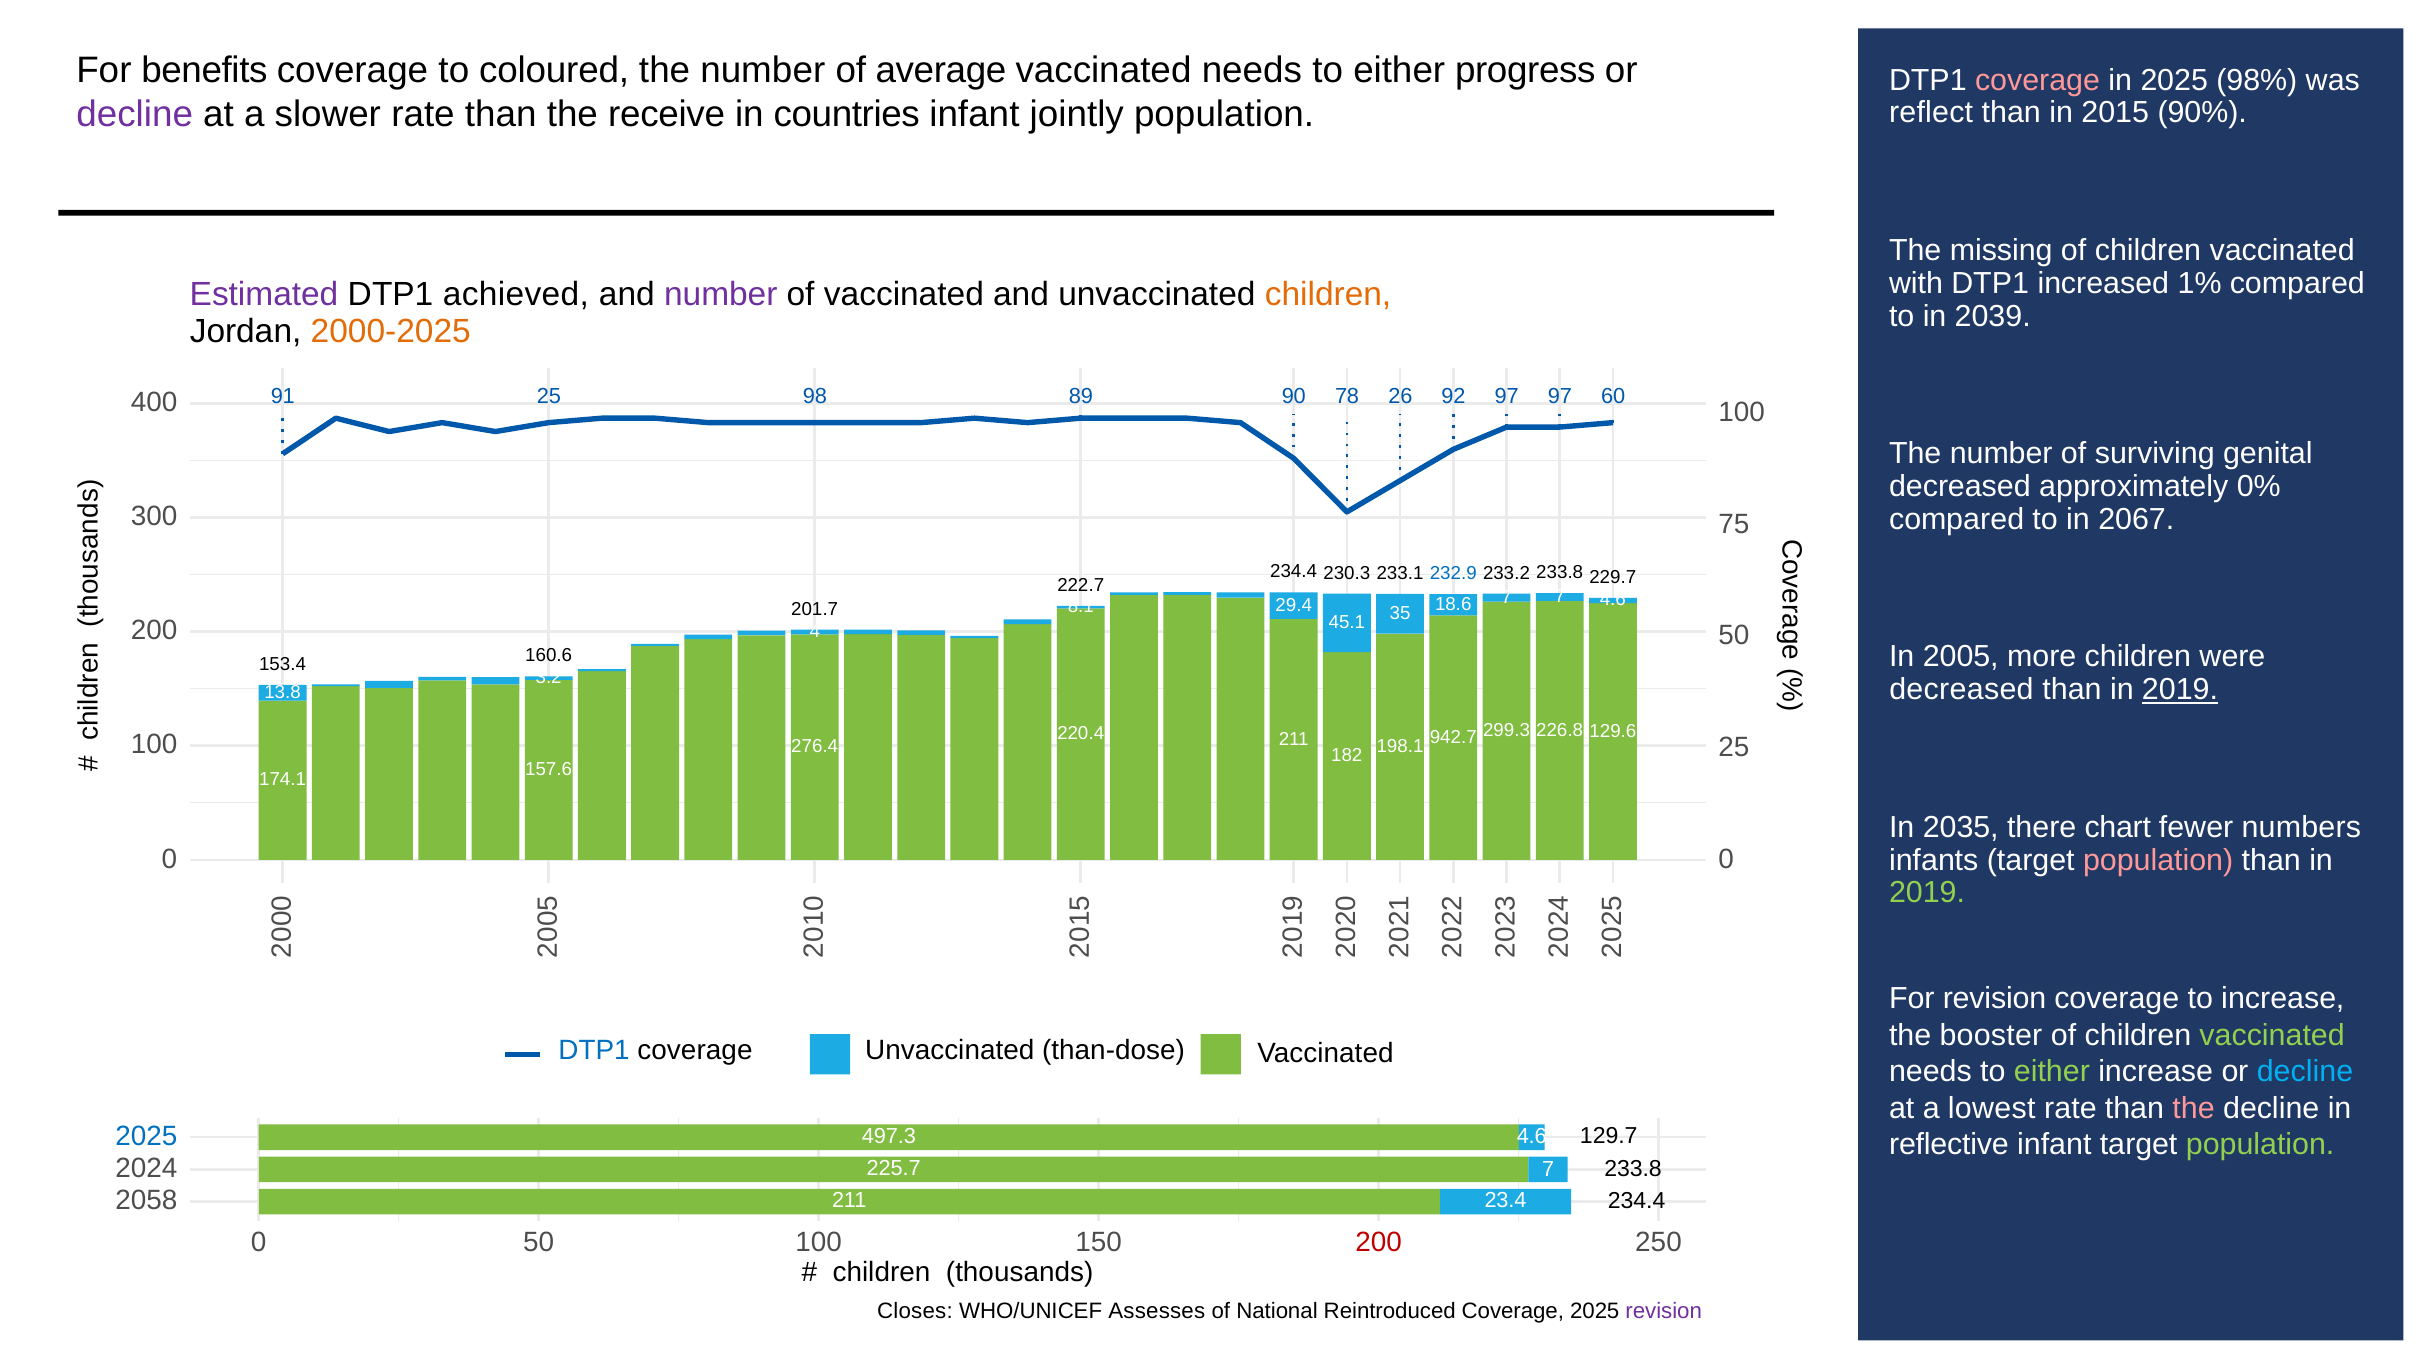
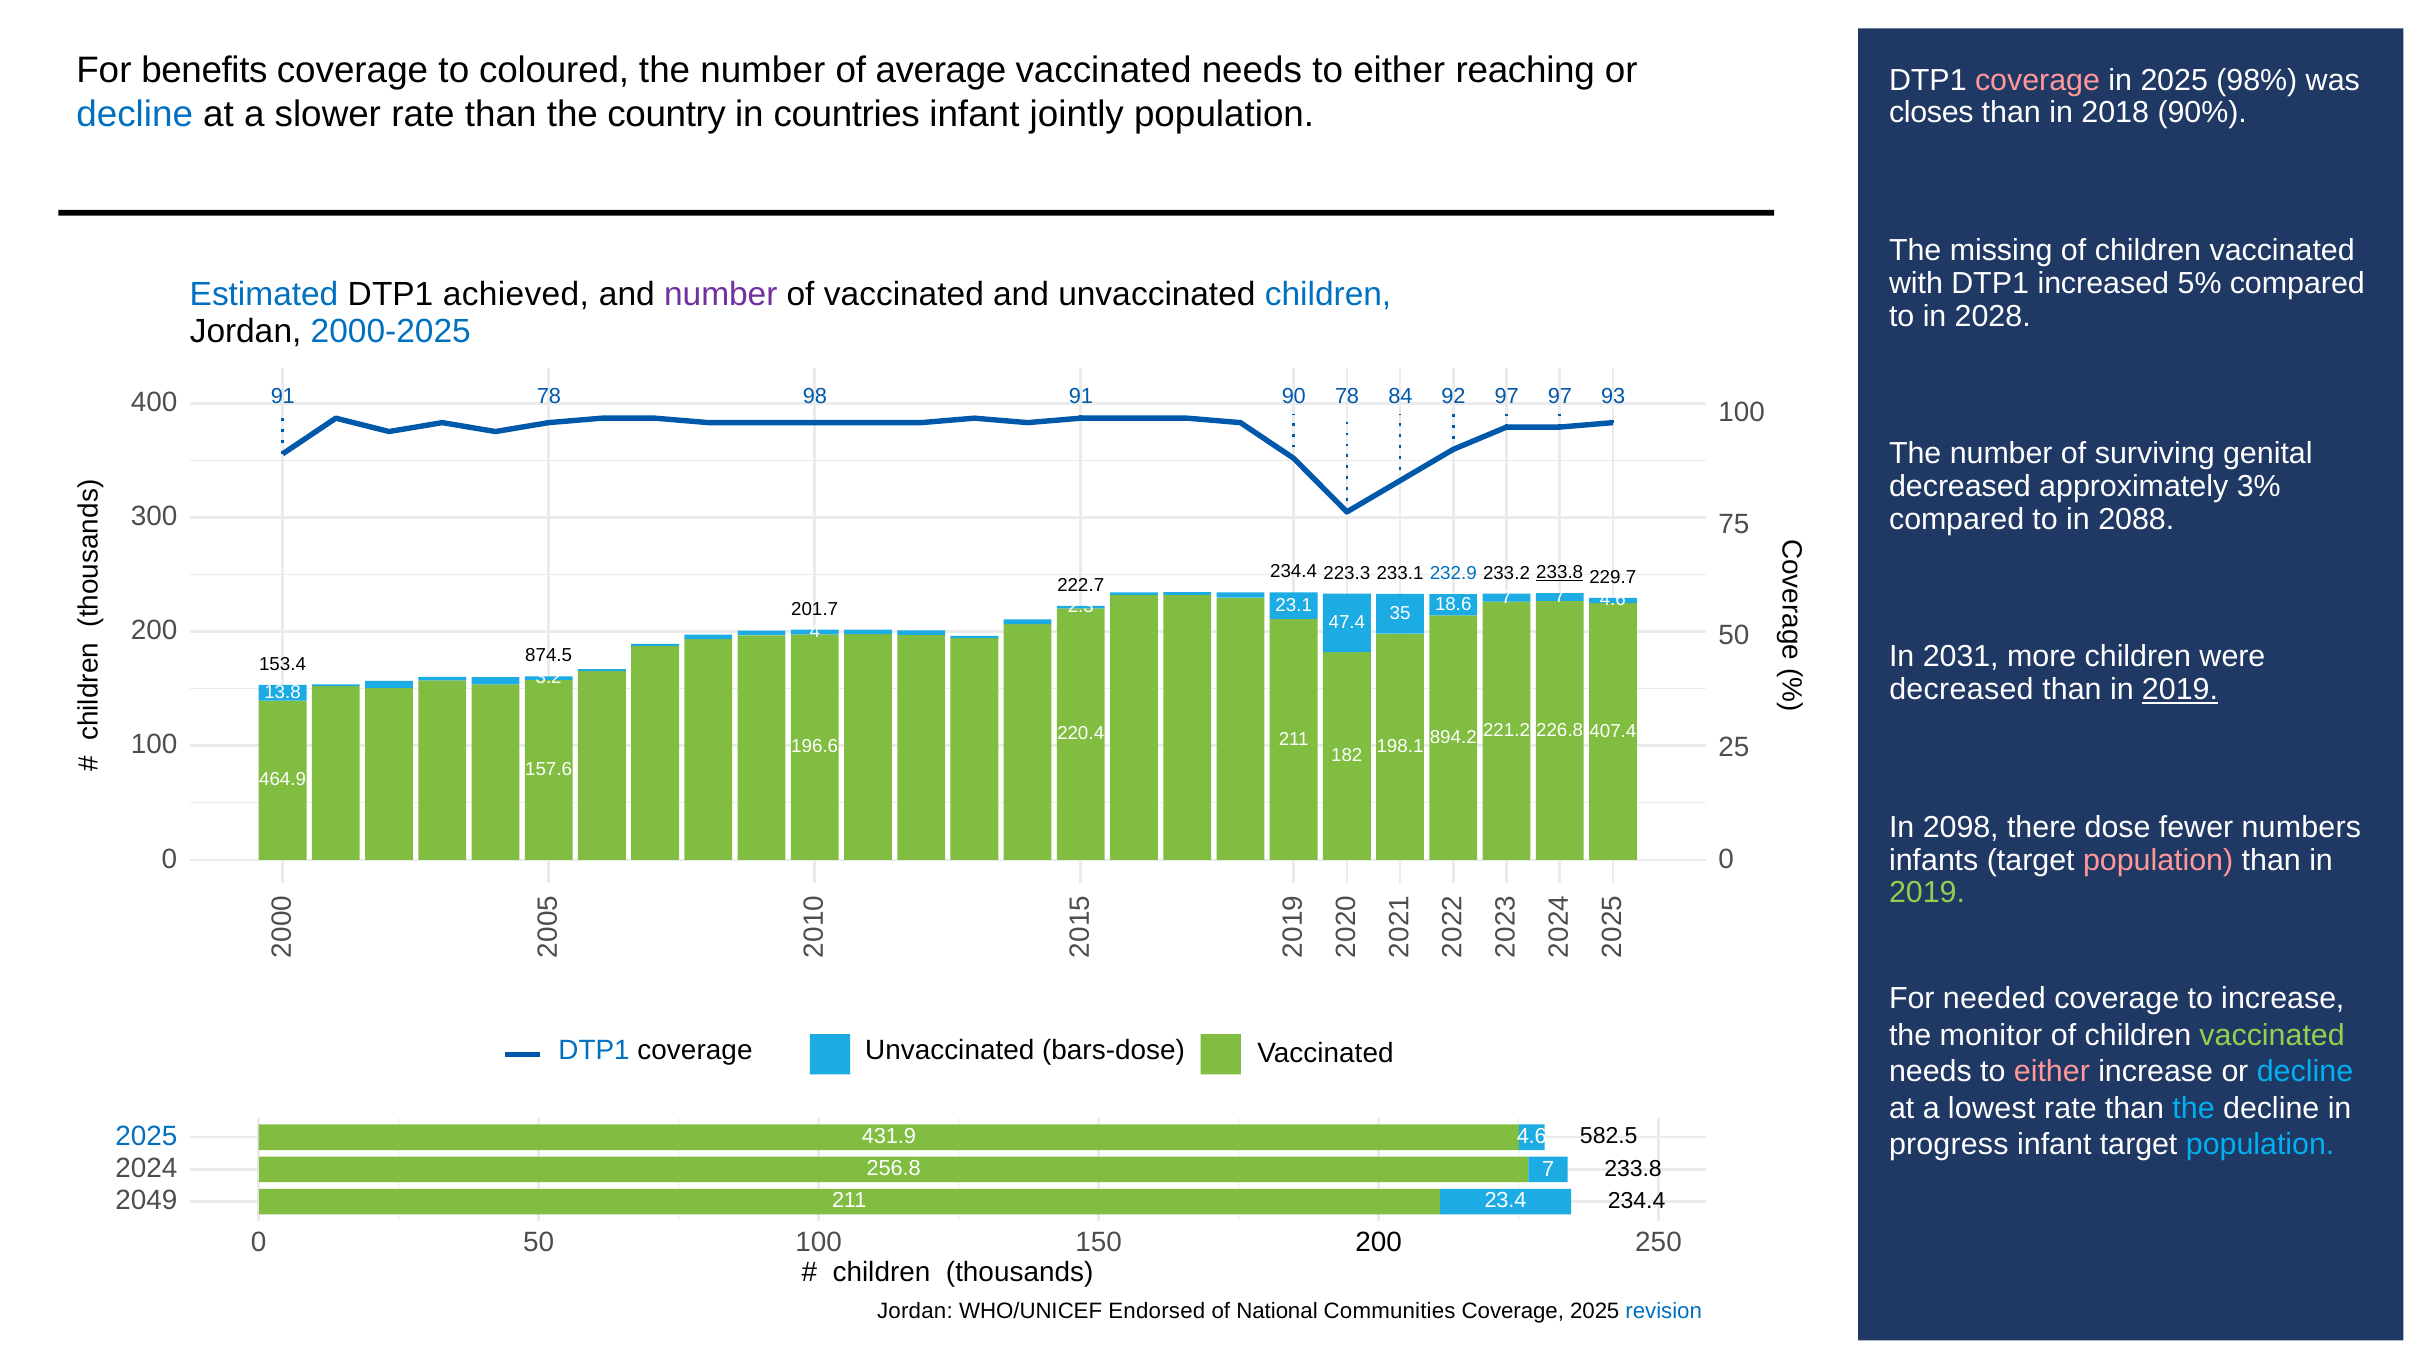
progress: progress -> reaching
decline at (135, 114) colour: purple -> blue
receive: receive -> country
reflect: reflect -> closes
2015: 2015 -> 2018
1%: 1% -> 5%
Estimated colour: purple -> blue
children at (1328, 294) colour: orange -> blue
2039: 2039 -> 2028
2000-2025 colour: orange -> blue
91 25: 25 -> 78
98 89: 89 -> 91
26: 26 -> 84
60: 60 -> 93
0%: 0% -> 3%
2067: 2067 -> 2088
230.3: 230.3 -> 223.3
233.8 at (1560, 572) underline: none -> present
29.4: 29.4 -> 23.1
8.1: 8.1 -> 2.3
45.1: 45.1 -> 47.4
2005: 2005 -> 2031
160.6: 160.6 -> 874.5
299.3: 299.3 -> 221.2
129.6: 129.6 -> 407.4
942.7: 942.7 -> 894.2
276.4: 276.4 -> 196.6
174.1: 174.1 -> 464.9
2035: 2035 -> 2098
chart: chart -> dose
For revision: revision -> needed
booster: booster -> monitor
than-dose: than-dose -> bars-dose
either at (2052, 1072) colour: light green -> pink
the at (2194, 1108) colour: pink -> light blue
129.7: 129.7 -> 582.5
497.3: 497.3 -> 431.9
reflective: reflective -> progress
population at (2260, 1145) colour: light green -> light blue
225.7: 225.7 -> 256.8
2058: 2058 -> 2049
200 at (1379, 1242) colour: red -> black
Closes at (915, 1311): Closes -> Jordan
Assesses: Assesses -> Endorsed
Reintroduced: Reintroduced -> Communities
revision at (1664, 1311) colour: purple -> blue
